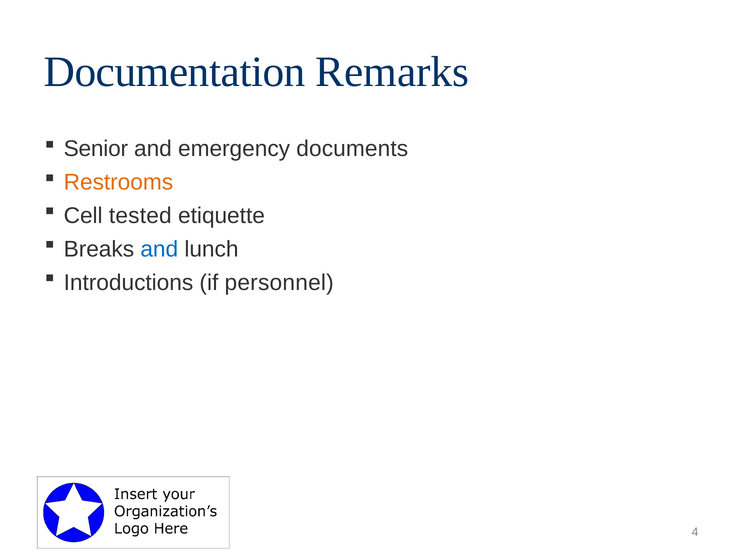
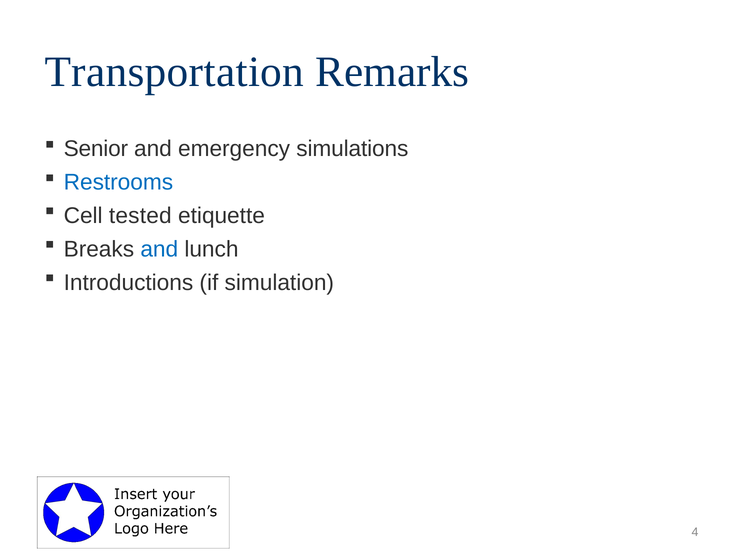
Documentation: Documentation -> Transportation
documents: documents -> simulations
Restrooms colour: orange -> blue
personnel: personnel -> simulation
